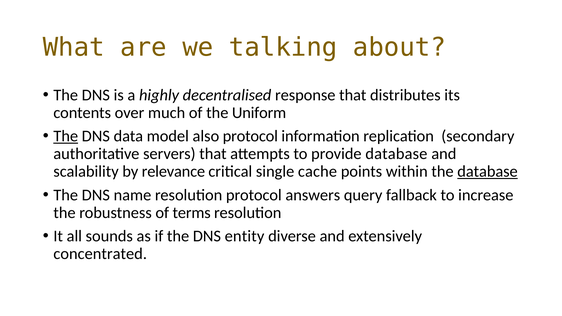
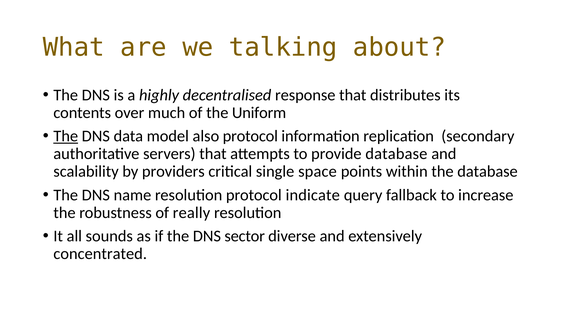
relevance: relevance -> providers
cache: cache -> space
database at (488, 172) underline: present -> none
answers: answers -> indicate
terms: terms -> really
entity: entity -> sector
